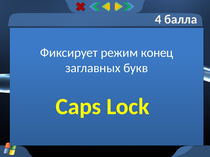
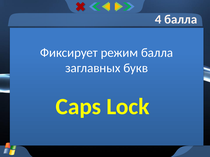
режим конец: конец -> балла
